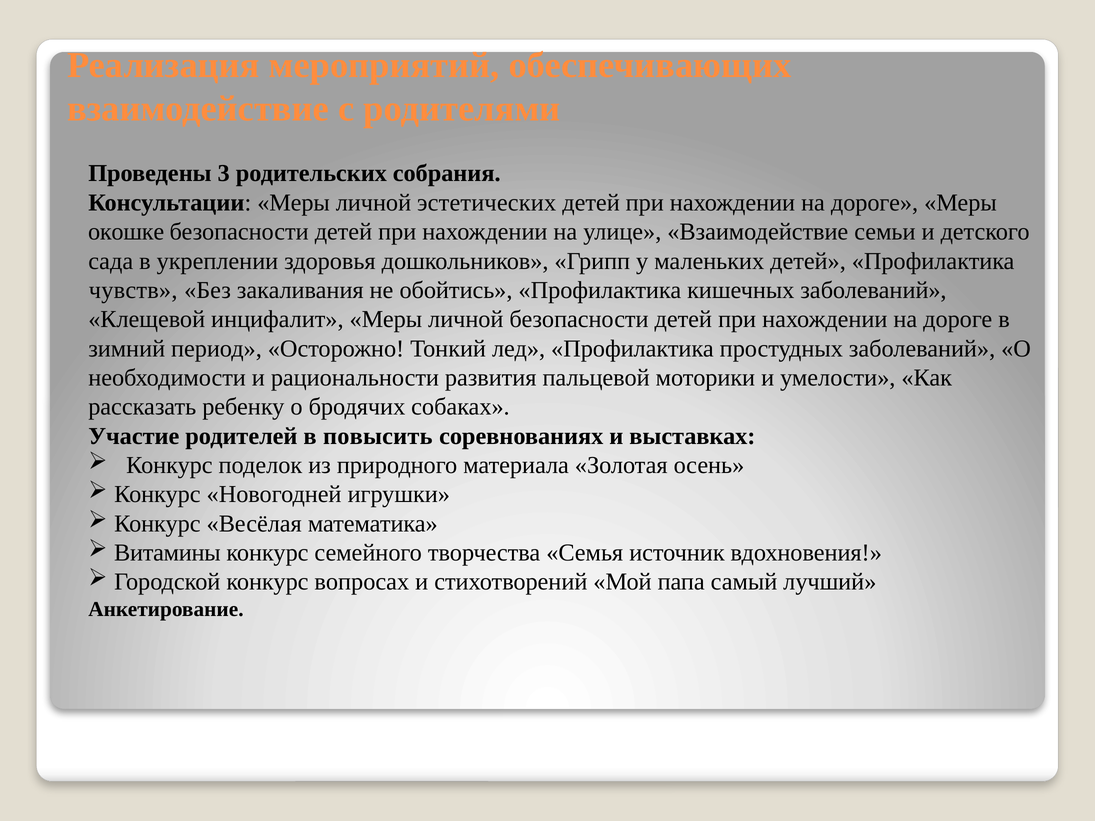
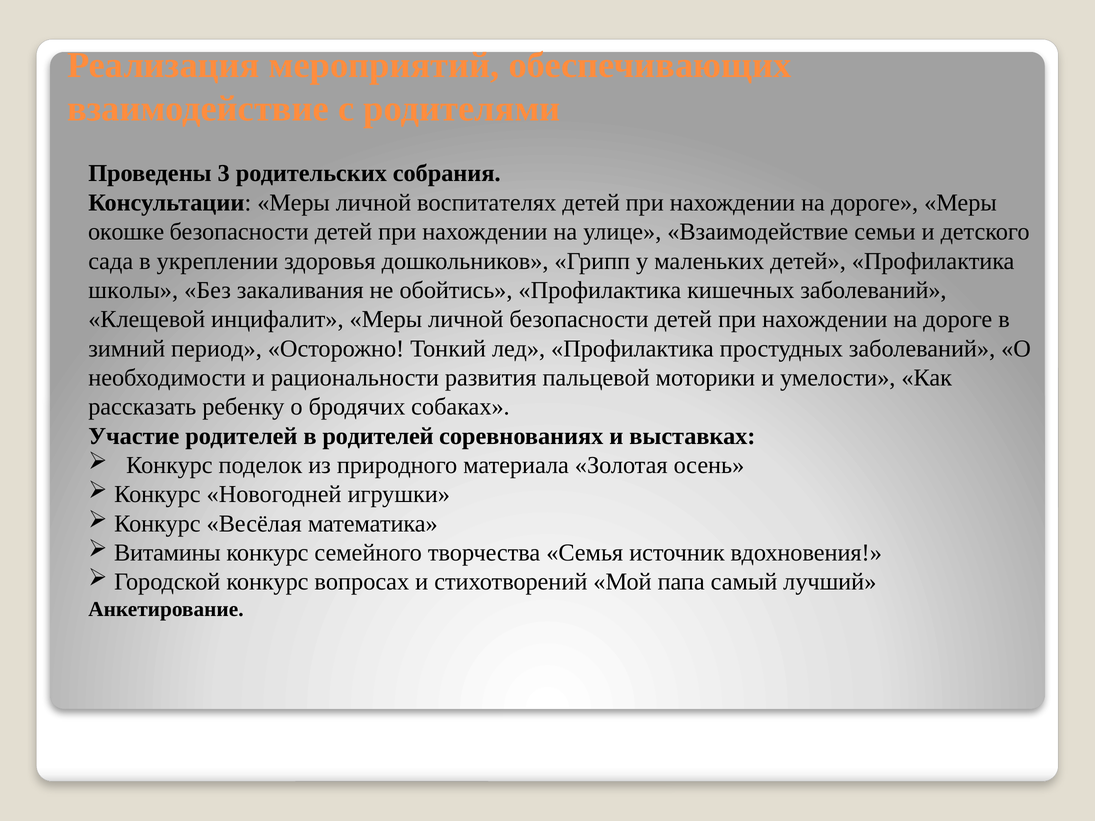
эстетических: эстетических -> воспитателях
чувств: чувств -> школы
в повысить: повысить -> родителей
